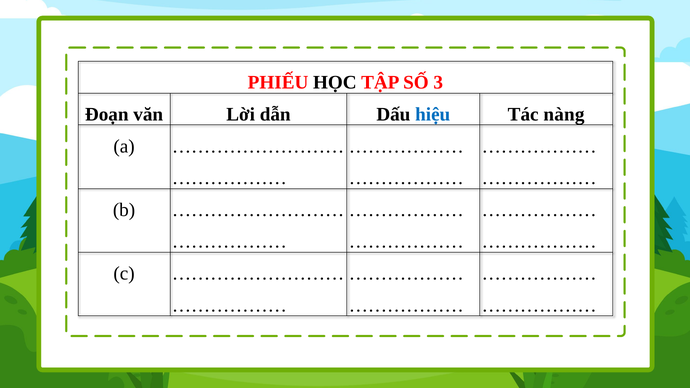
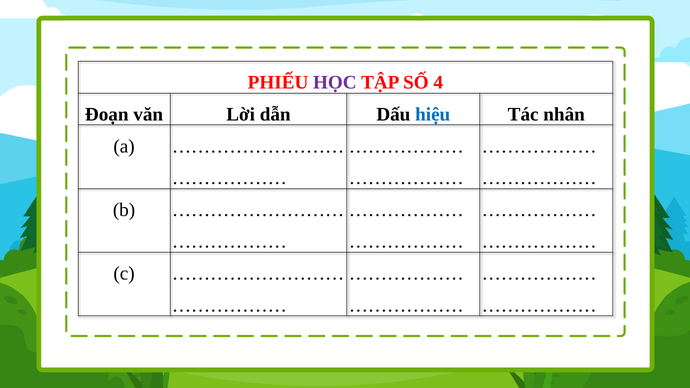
HỌC colour: black -> purple
3: 3 -> 4
nàng: nàng -> nhân
